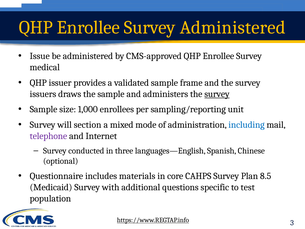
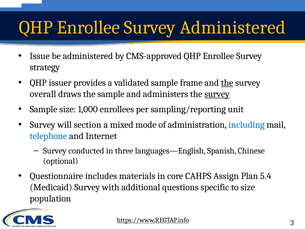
medical: medical -> strategy
the at (227, 83) underline: none -> present
issuers: issuers -> overall
telephone colour: purple -> blue
CAHPS Survey: Survey -> Assign
8.5: 8.5 -> 5.4
to test: test -> size
